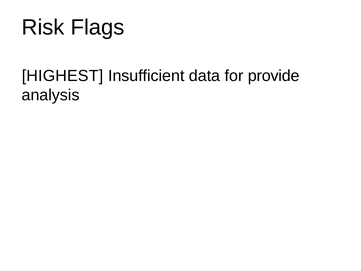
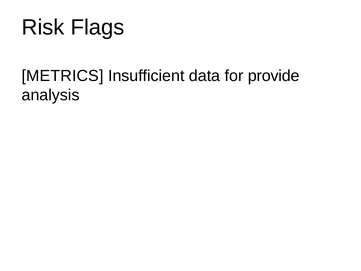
HIGHEST: HIGHEST -> METRICS
